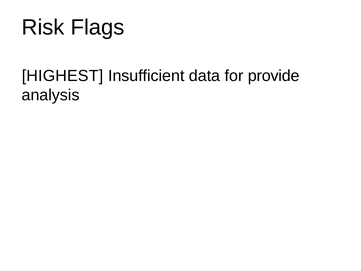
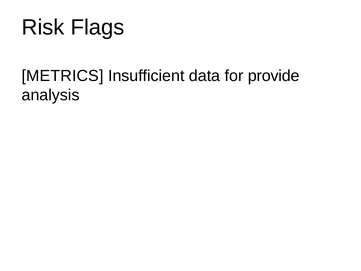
HIGHEST: HIGHEST -> METRICS
